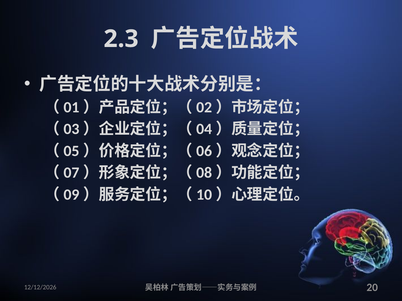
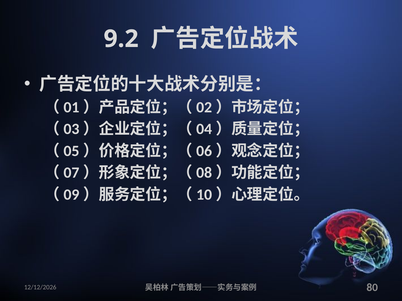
2.3: 2.3 -> 9.2
20: 20 -> 80
